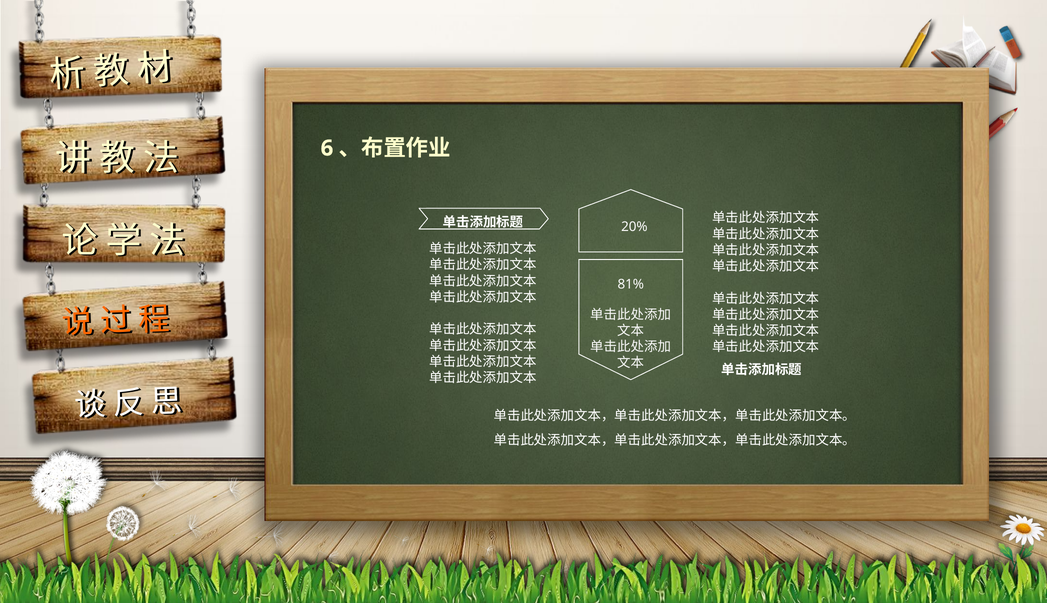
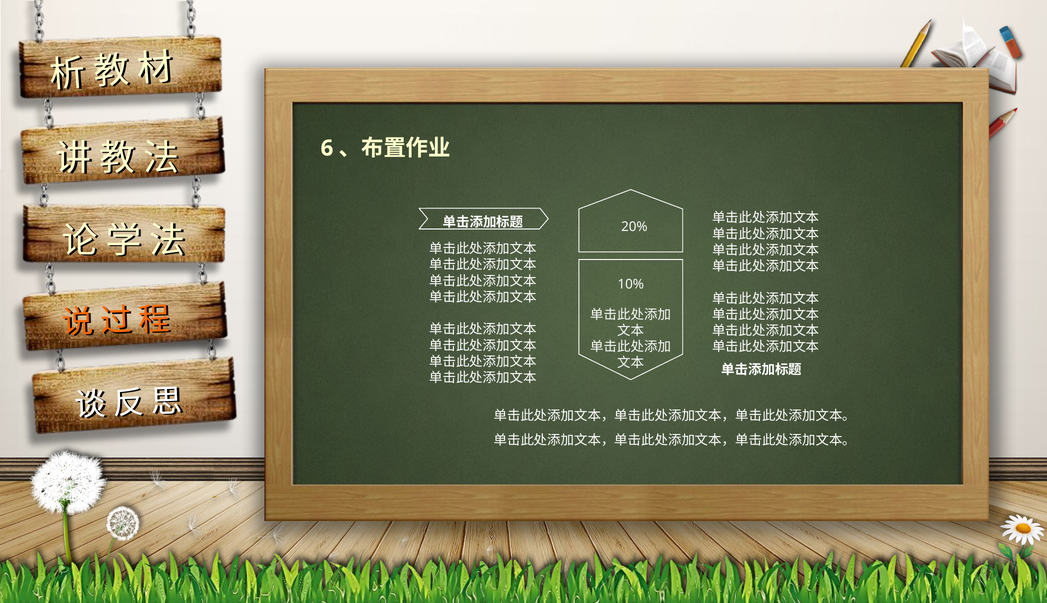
81%: 81% -> 10%
